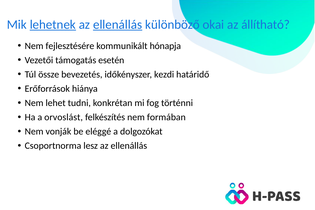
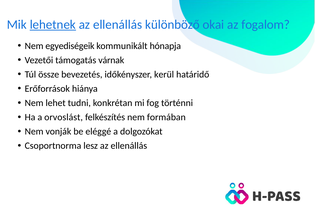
ellenállás at (118, 25) underline: present -> none
állítható: állítható -> fogalom
fejlesztésére: fejlesztésére -> egyediségeik
esetén: esetén -> várnak
kezdi: kezdi -> kerül
